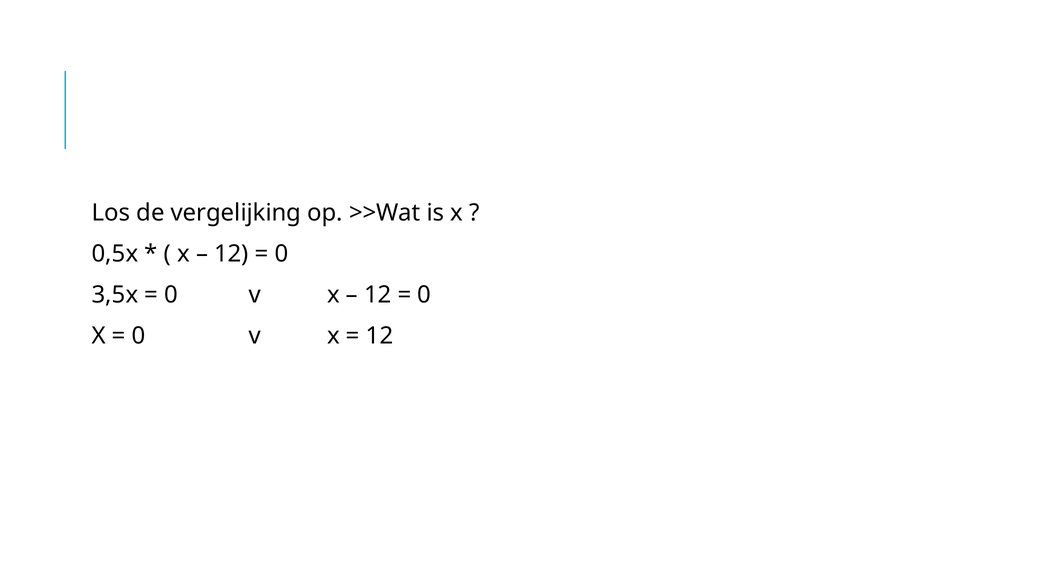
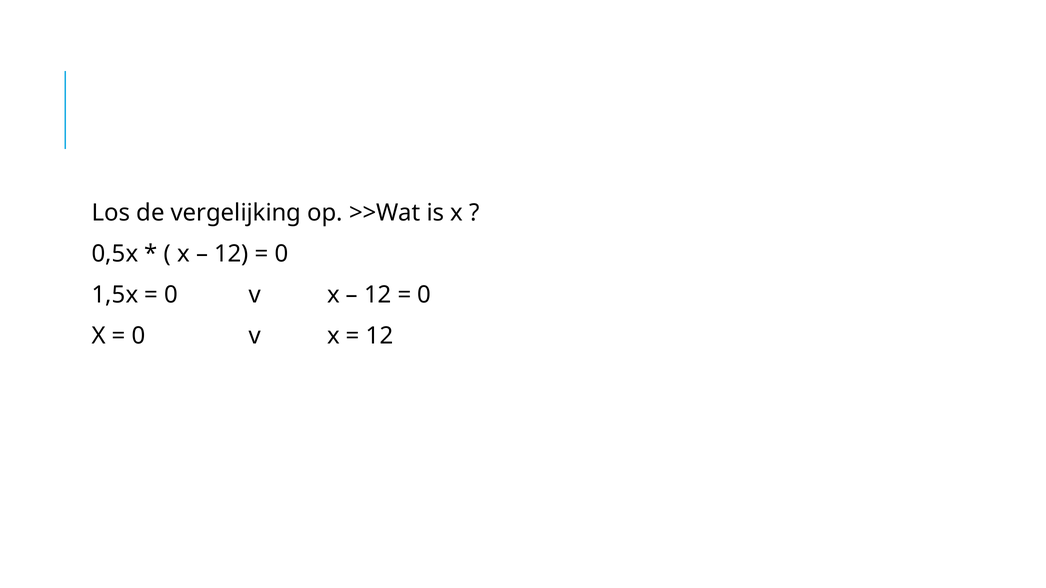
3,5x: 3,5x -> 1,5x
